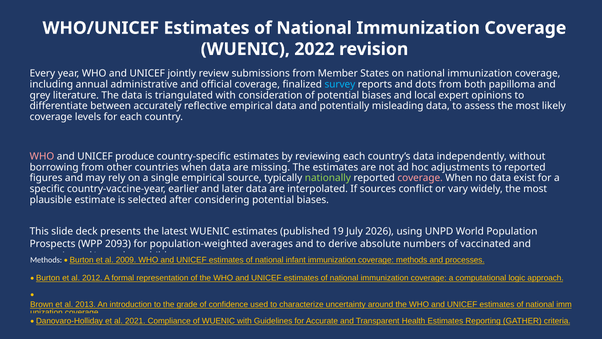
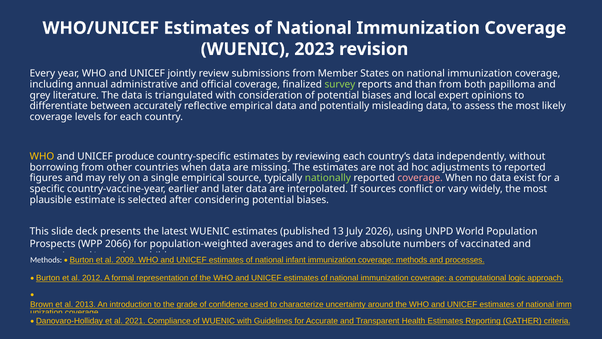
2022: 2022 -> 2023
survey colour: light blue -> light green
dots: dots -> than
WHO at (42, 156) colour: pink -> yellow
19: 19 -> 13
2093: 2093 -> 2066
